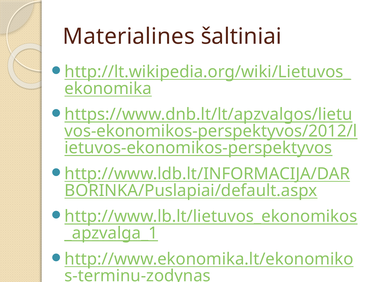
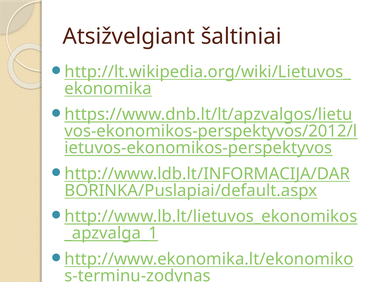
Materialines: Materialines -> Atsižvelgiant
